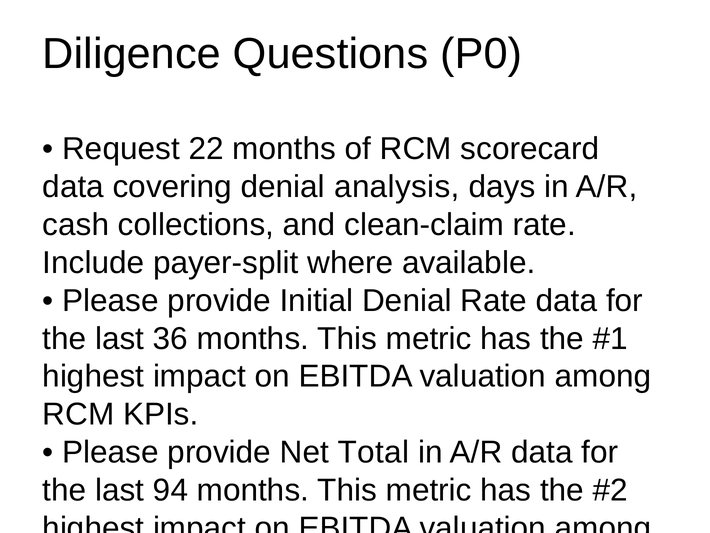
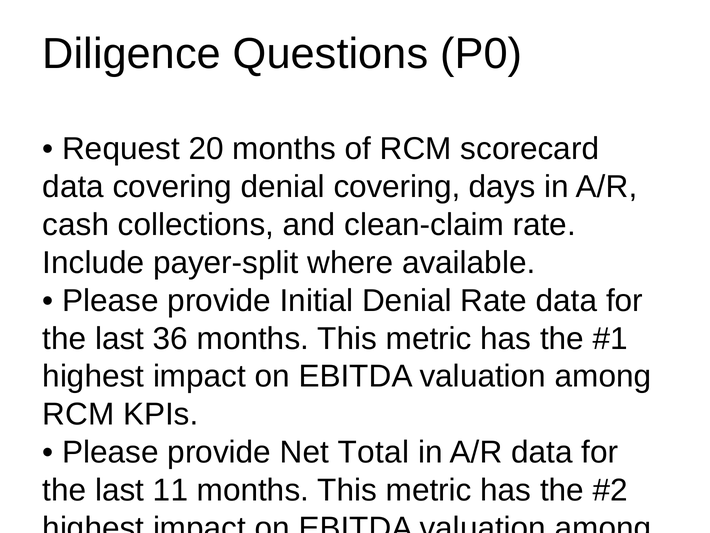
22: 22 -> 20
denial analysis: analysis -> covering
94: 94 -> 11
